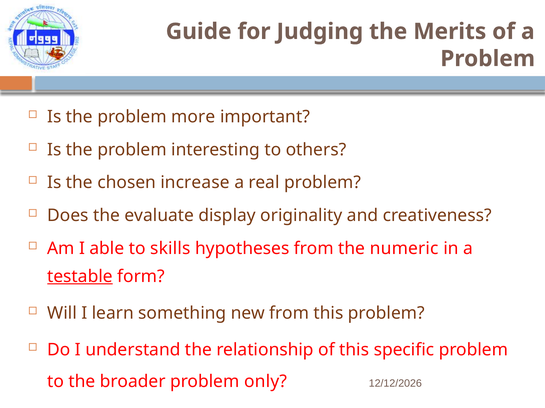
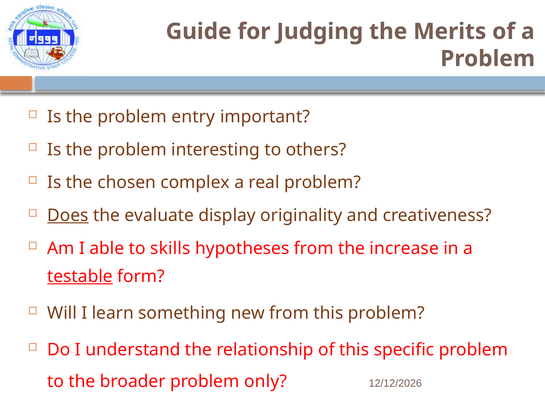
more: more -> entry
increase: increase -> complex
Does underline: none -> present
numeric: numeric -> increase
